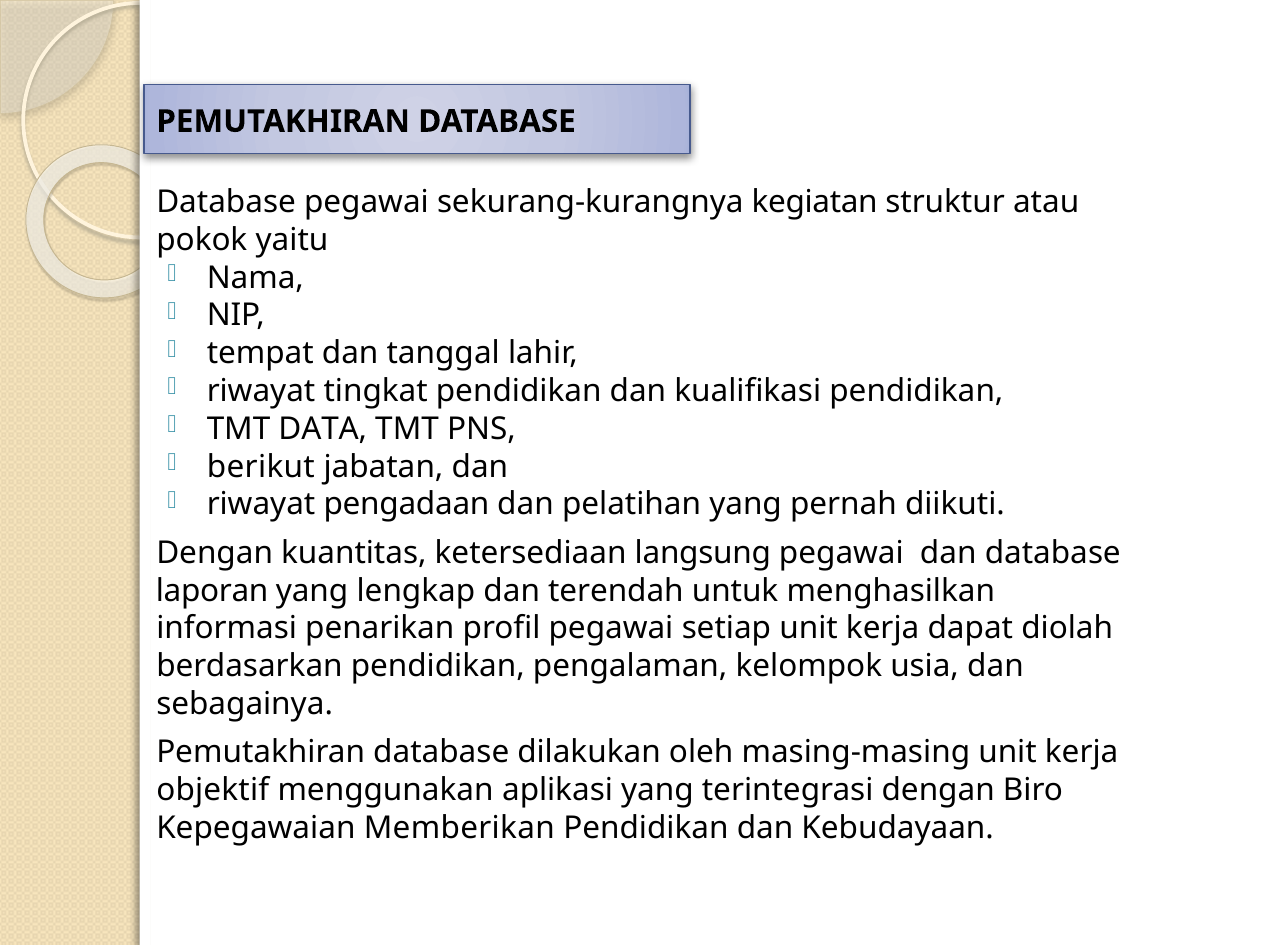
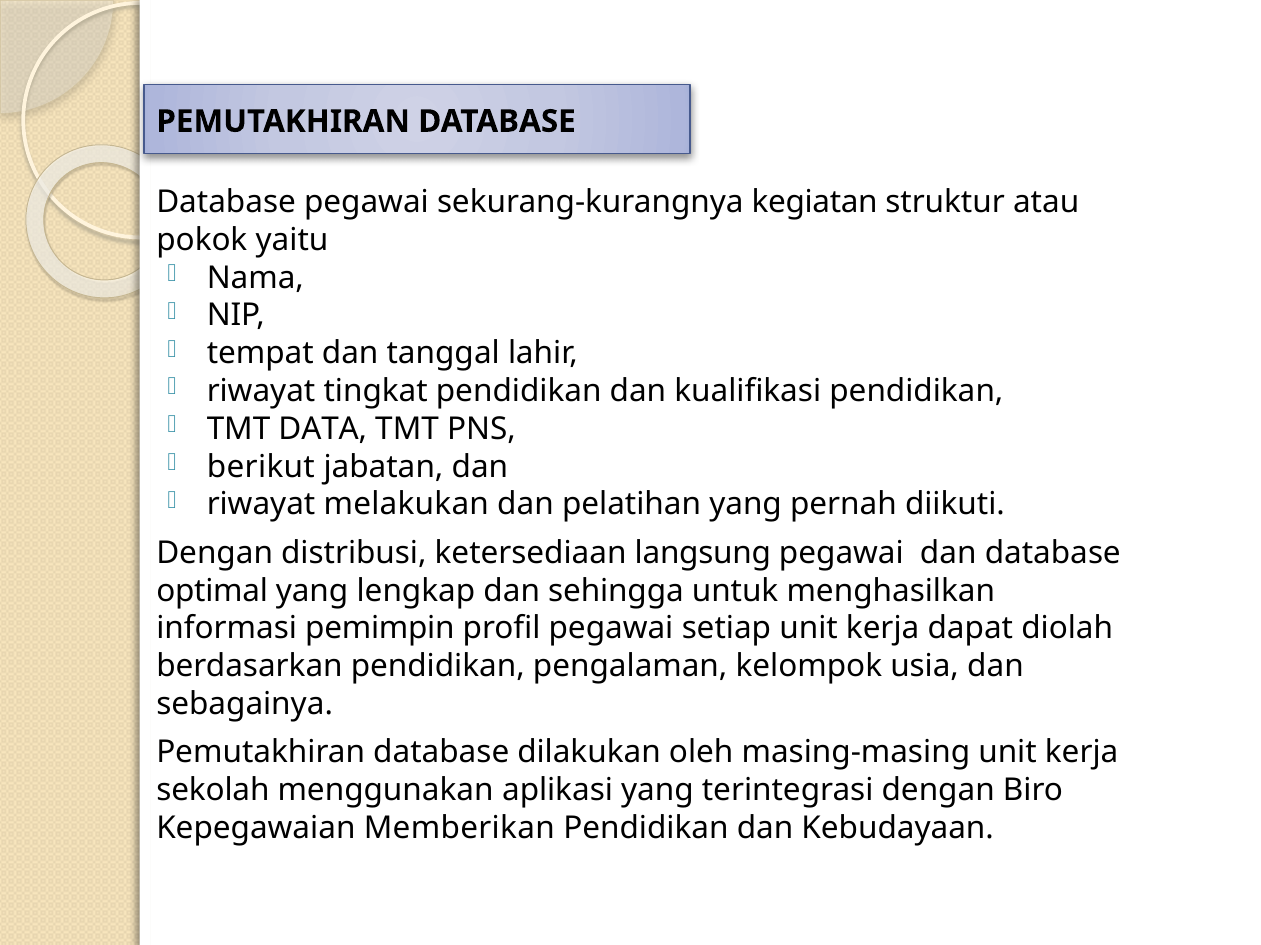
pengadaan: pengadaan -> melakukan
kuantitas: kuantitas -> distribusi
laporan: laporan -> optimal
terendah: terendah -> sehingga
penarikan: penarikan -> pemimpin
objektif: objektif -> sekolah
